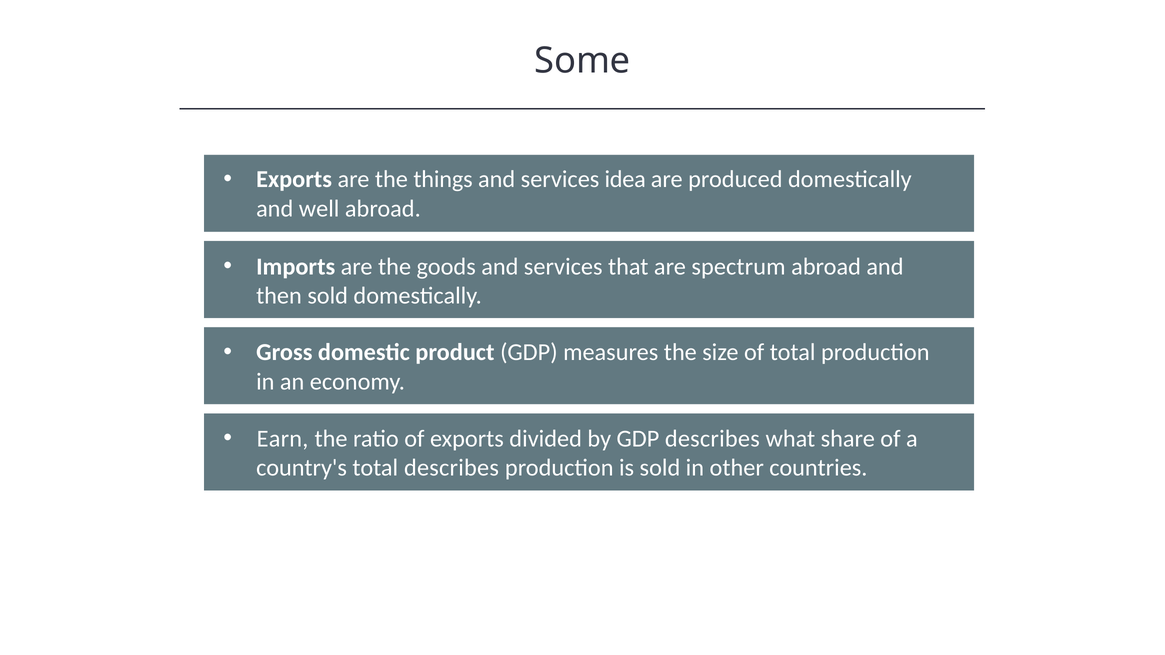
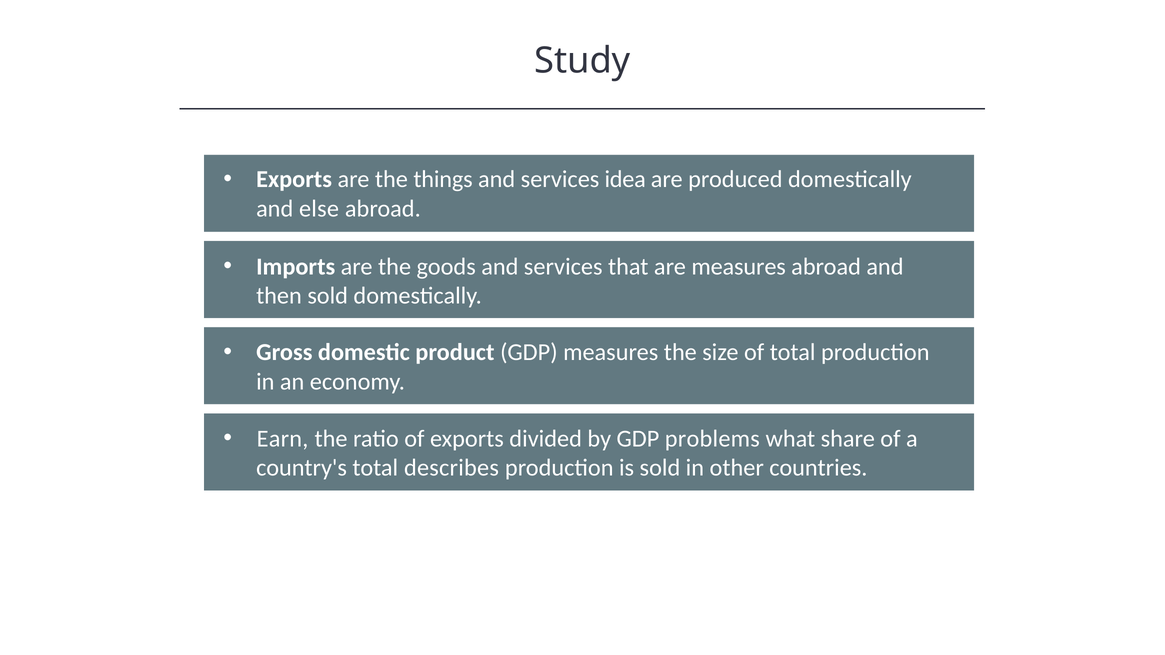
Some: Some -> Study
well: well -> else
are spectrum: spectrum -> measures
GDP describes: describes -> problems
